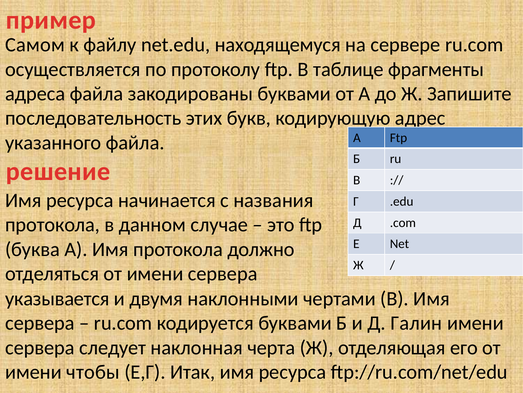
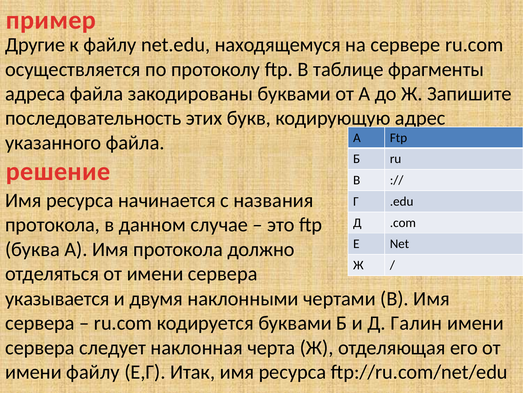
Самом: Самом -> Другие
имени чтобы: чтобы -> файлу
